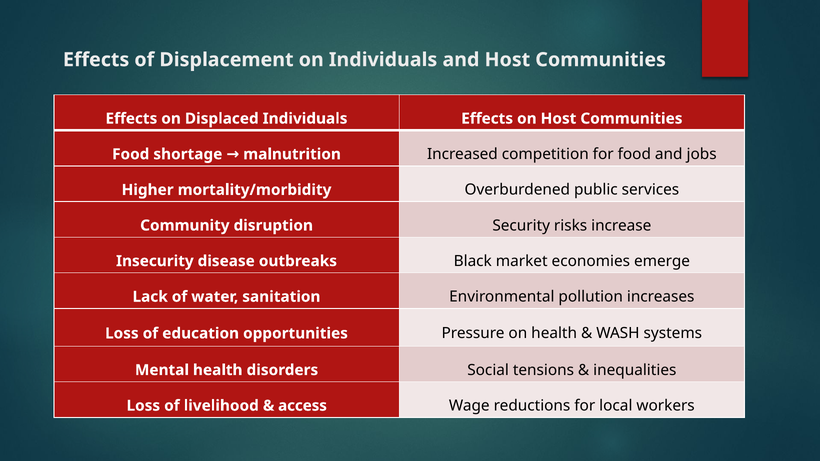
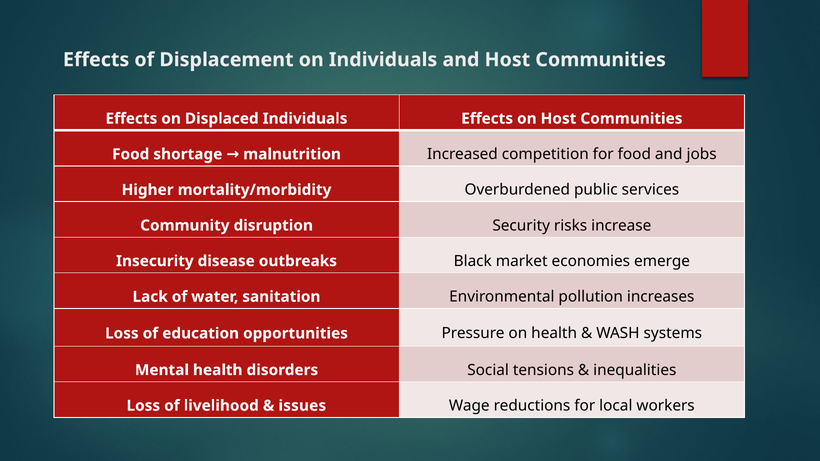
access: access -> issues
